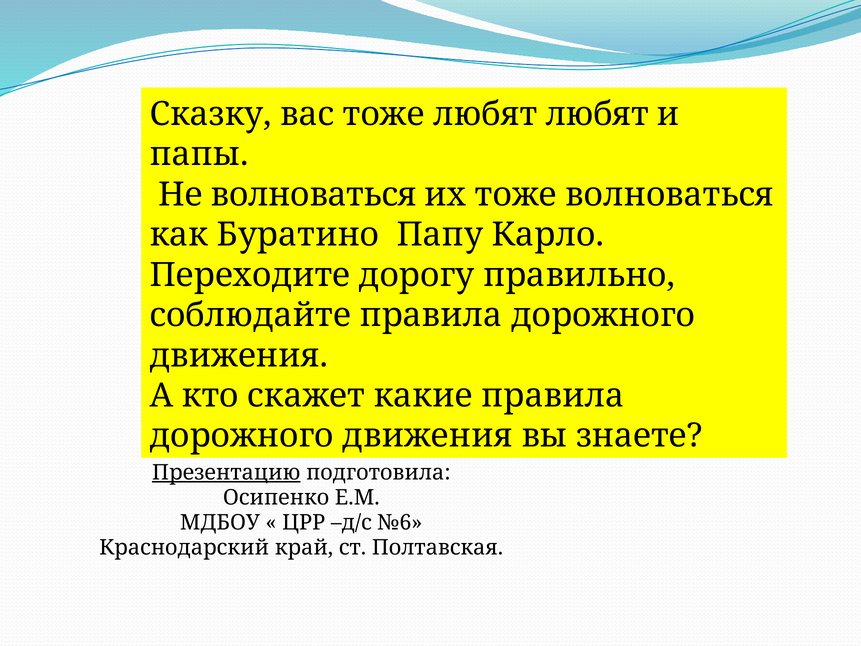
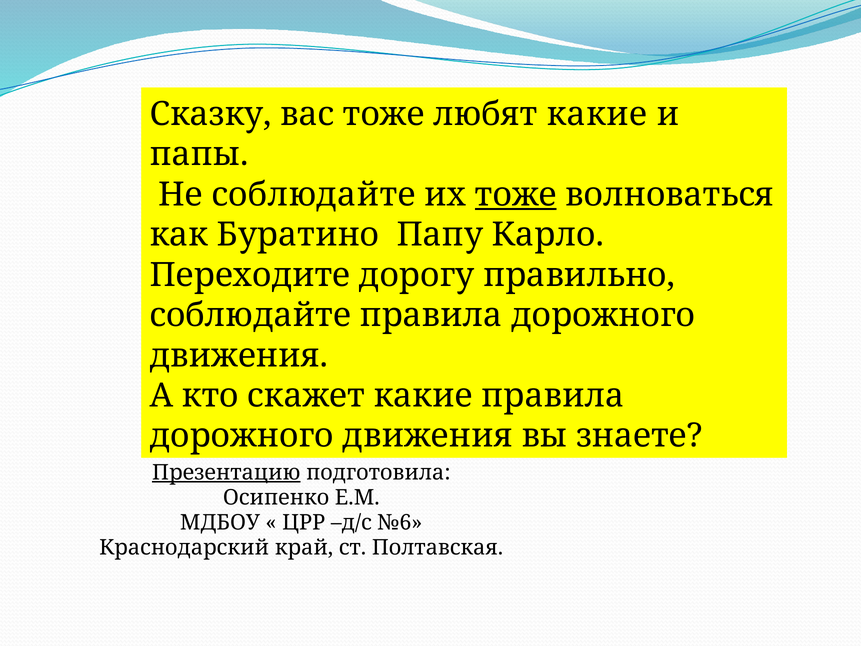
любят любят: любят -> какие
Не волноваться: волноваться -> соблюдайте
тоже at (516, 195) underline: none -> present
